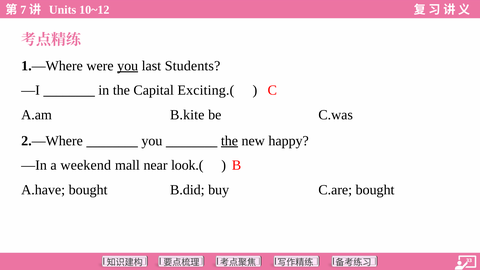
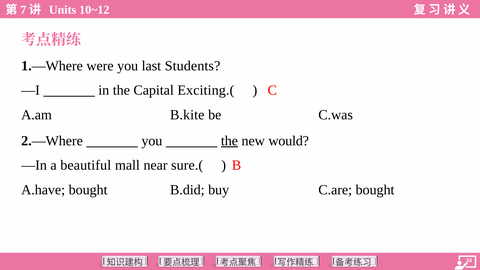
you at (128, 66) underline: present -> none
happy: happy -> would
weekend: weekend -> beautiful
look.(: look.( -> sure.(
